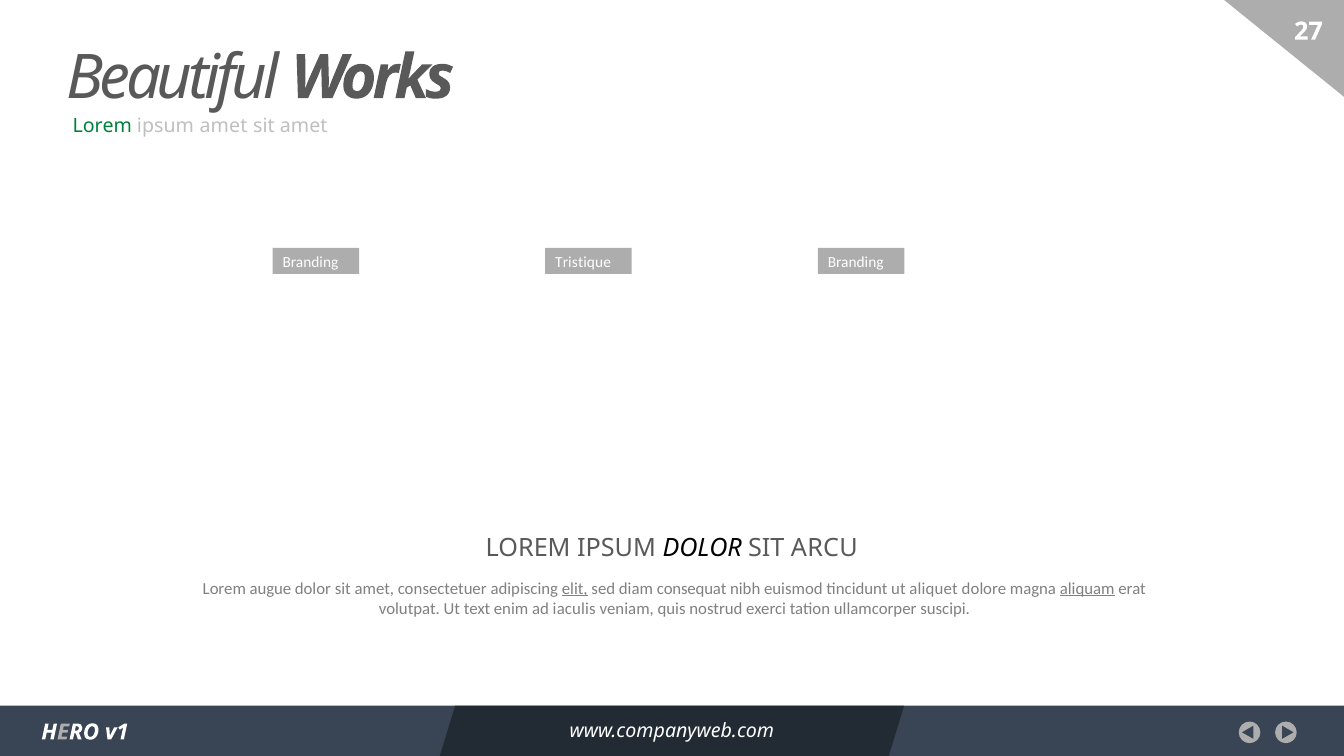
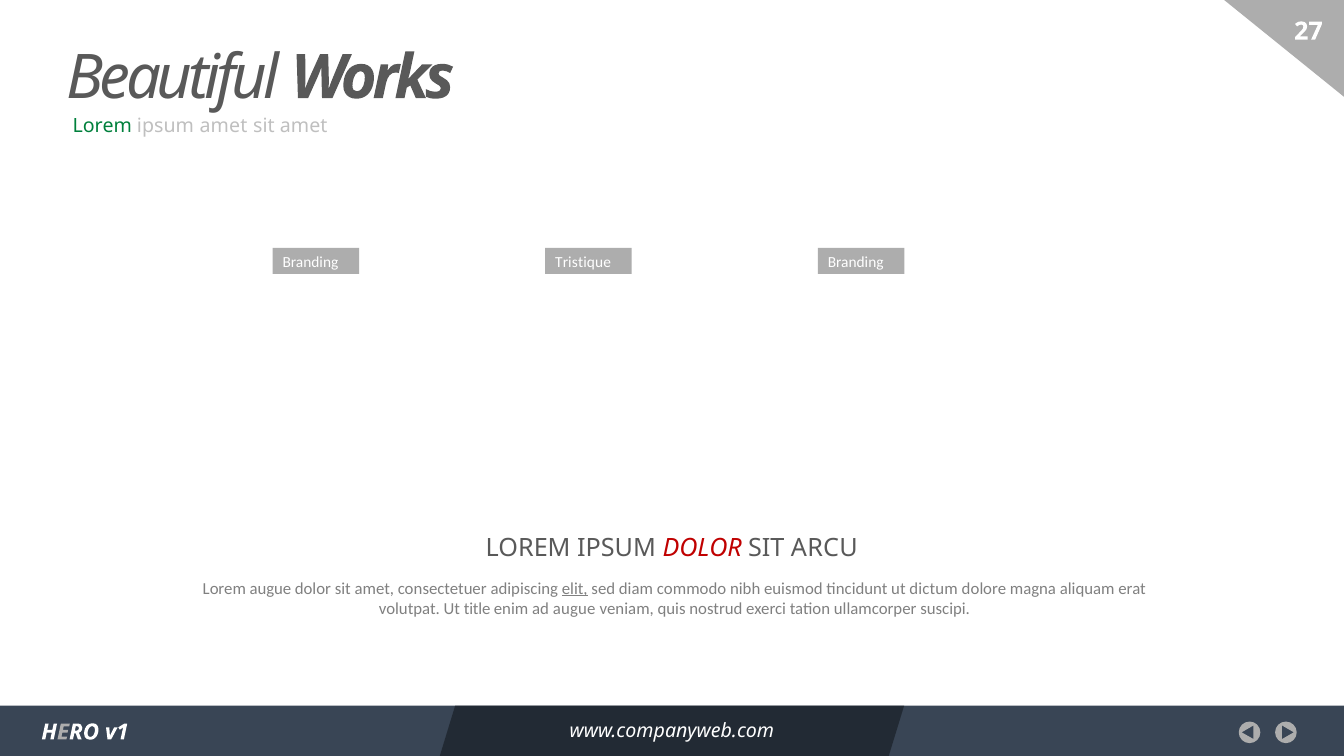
DOLOR at (702, 548) colour: black -> red
consequat: consequat -> commodo
aliquet: aliquet -> dictum
aliquam underline: present -> none
text: text -> title
ad iaculis: iaculis -> augue
